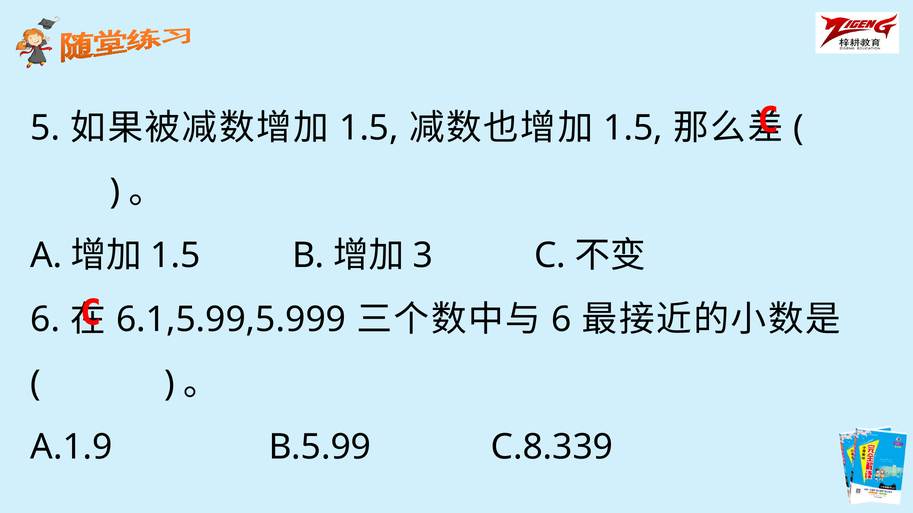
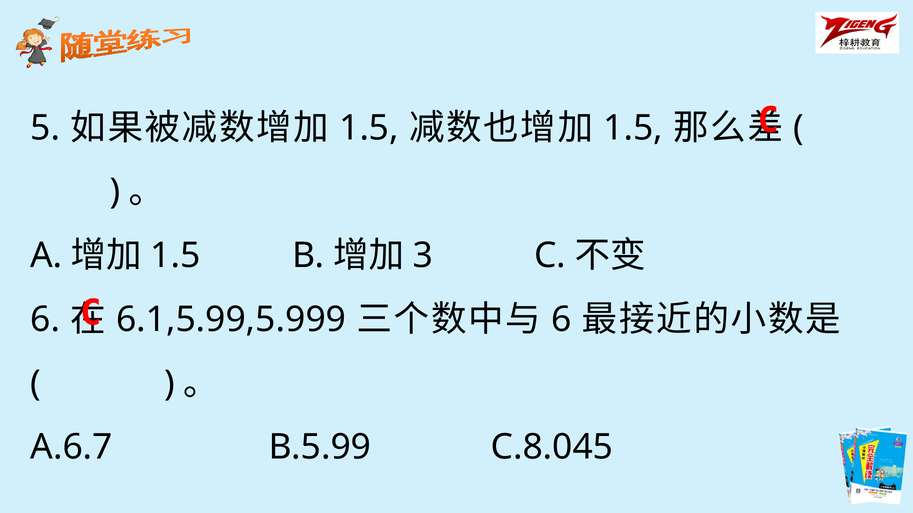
A.1.9: A.1.9 -> A.6.7
C.8.339: C.8.339 -> C.8.045
